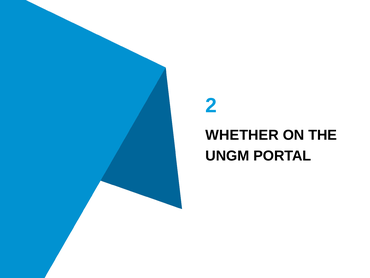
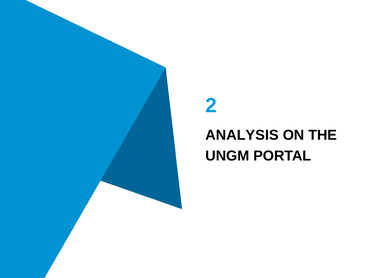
WHETHER: WHETHER -> ANALYSIS
